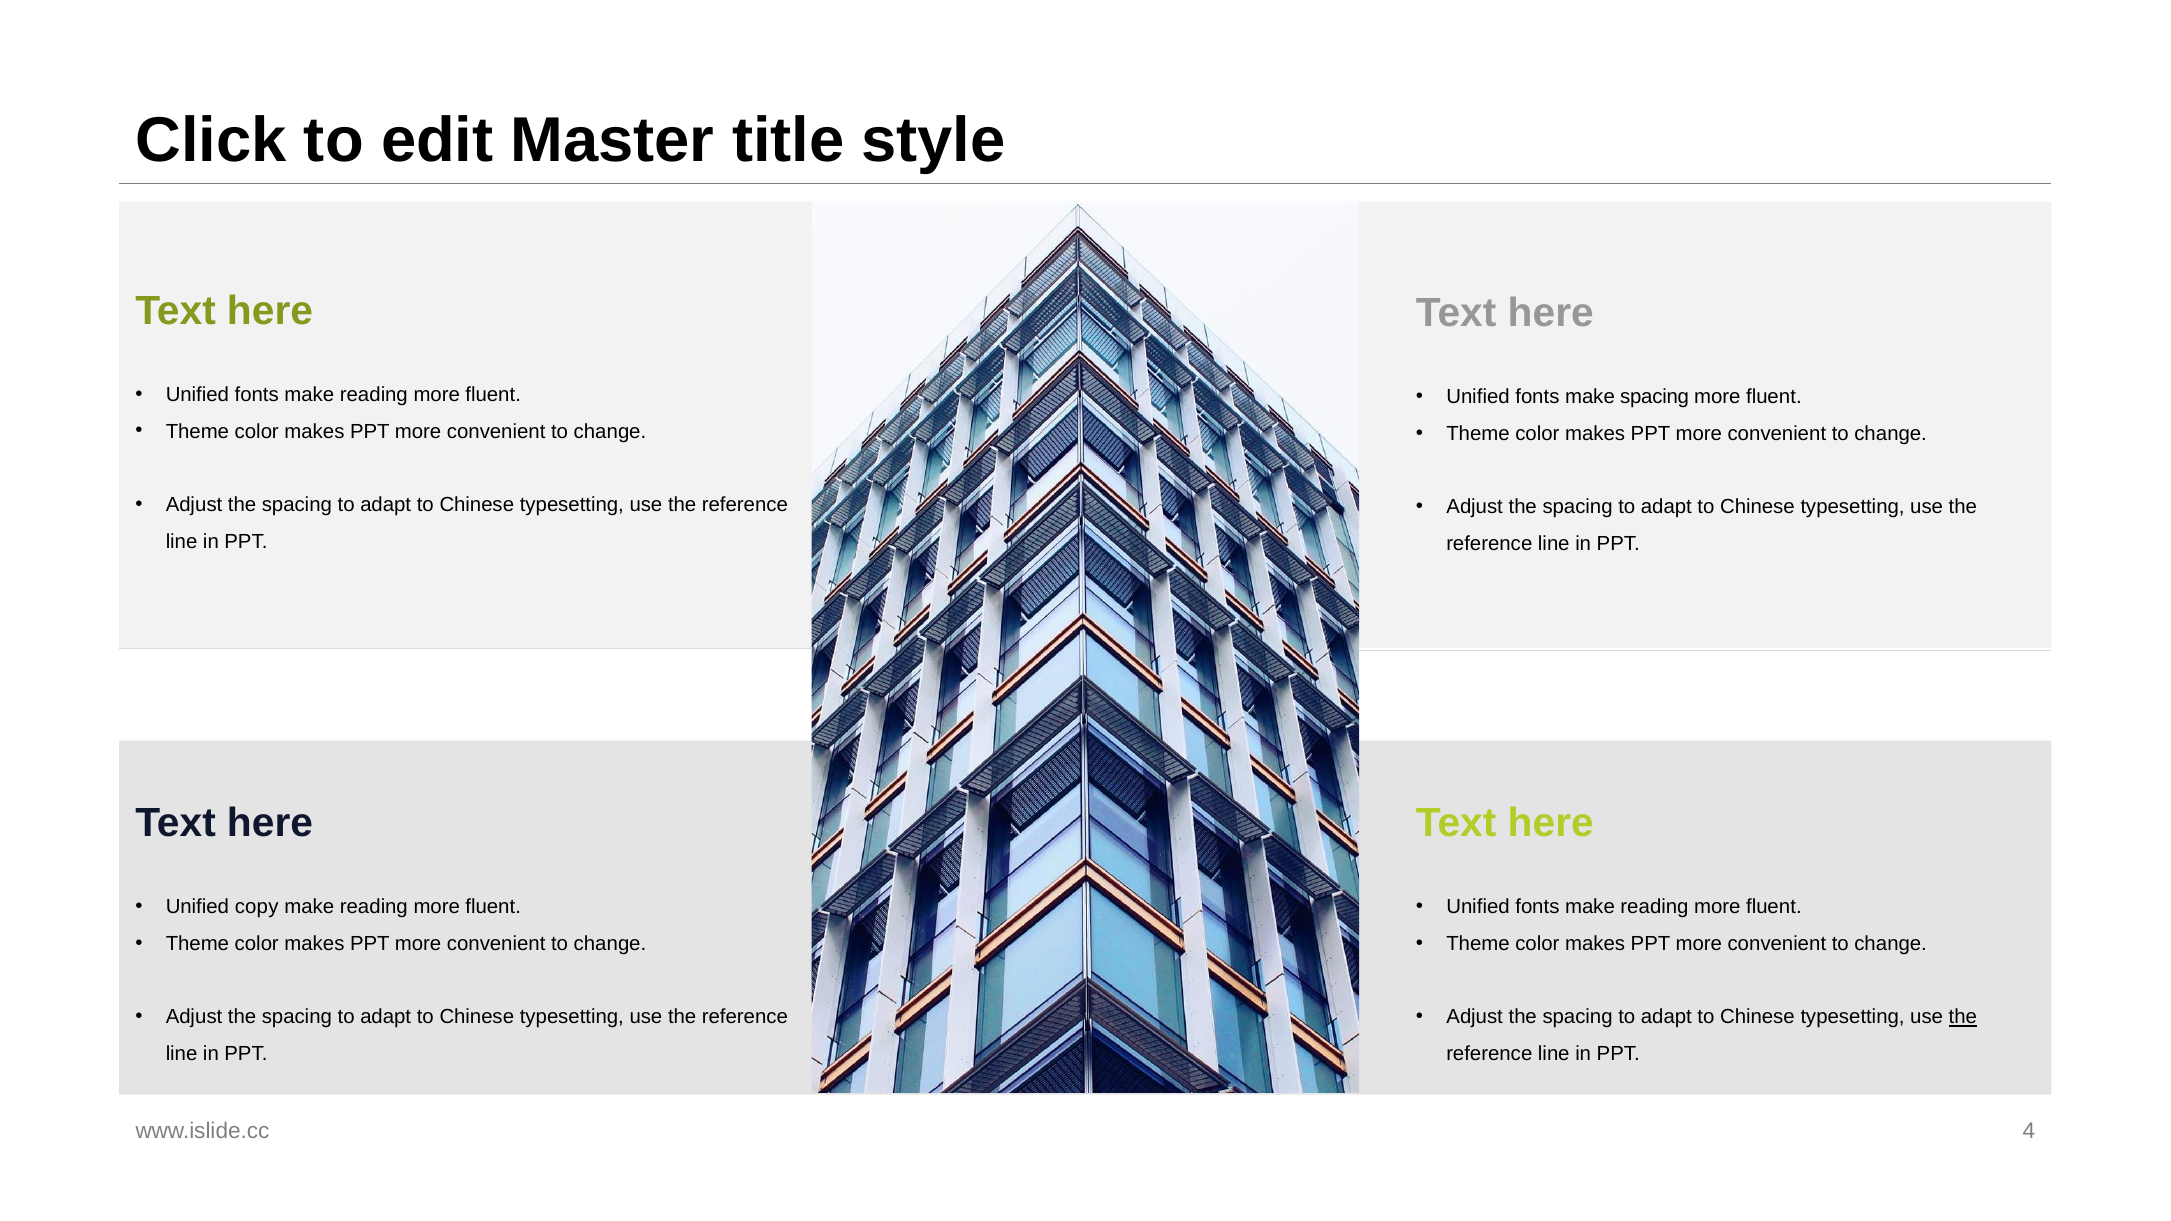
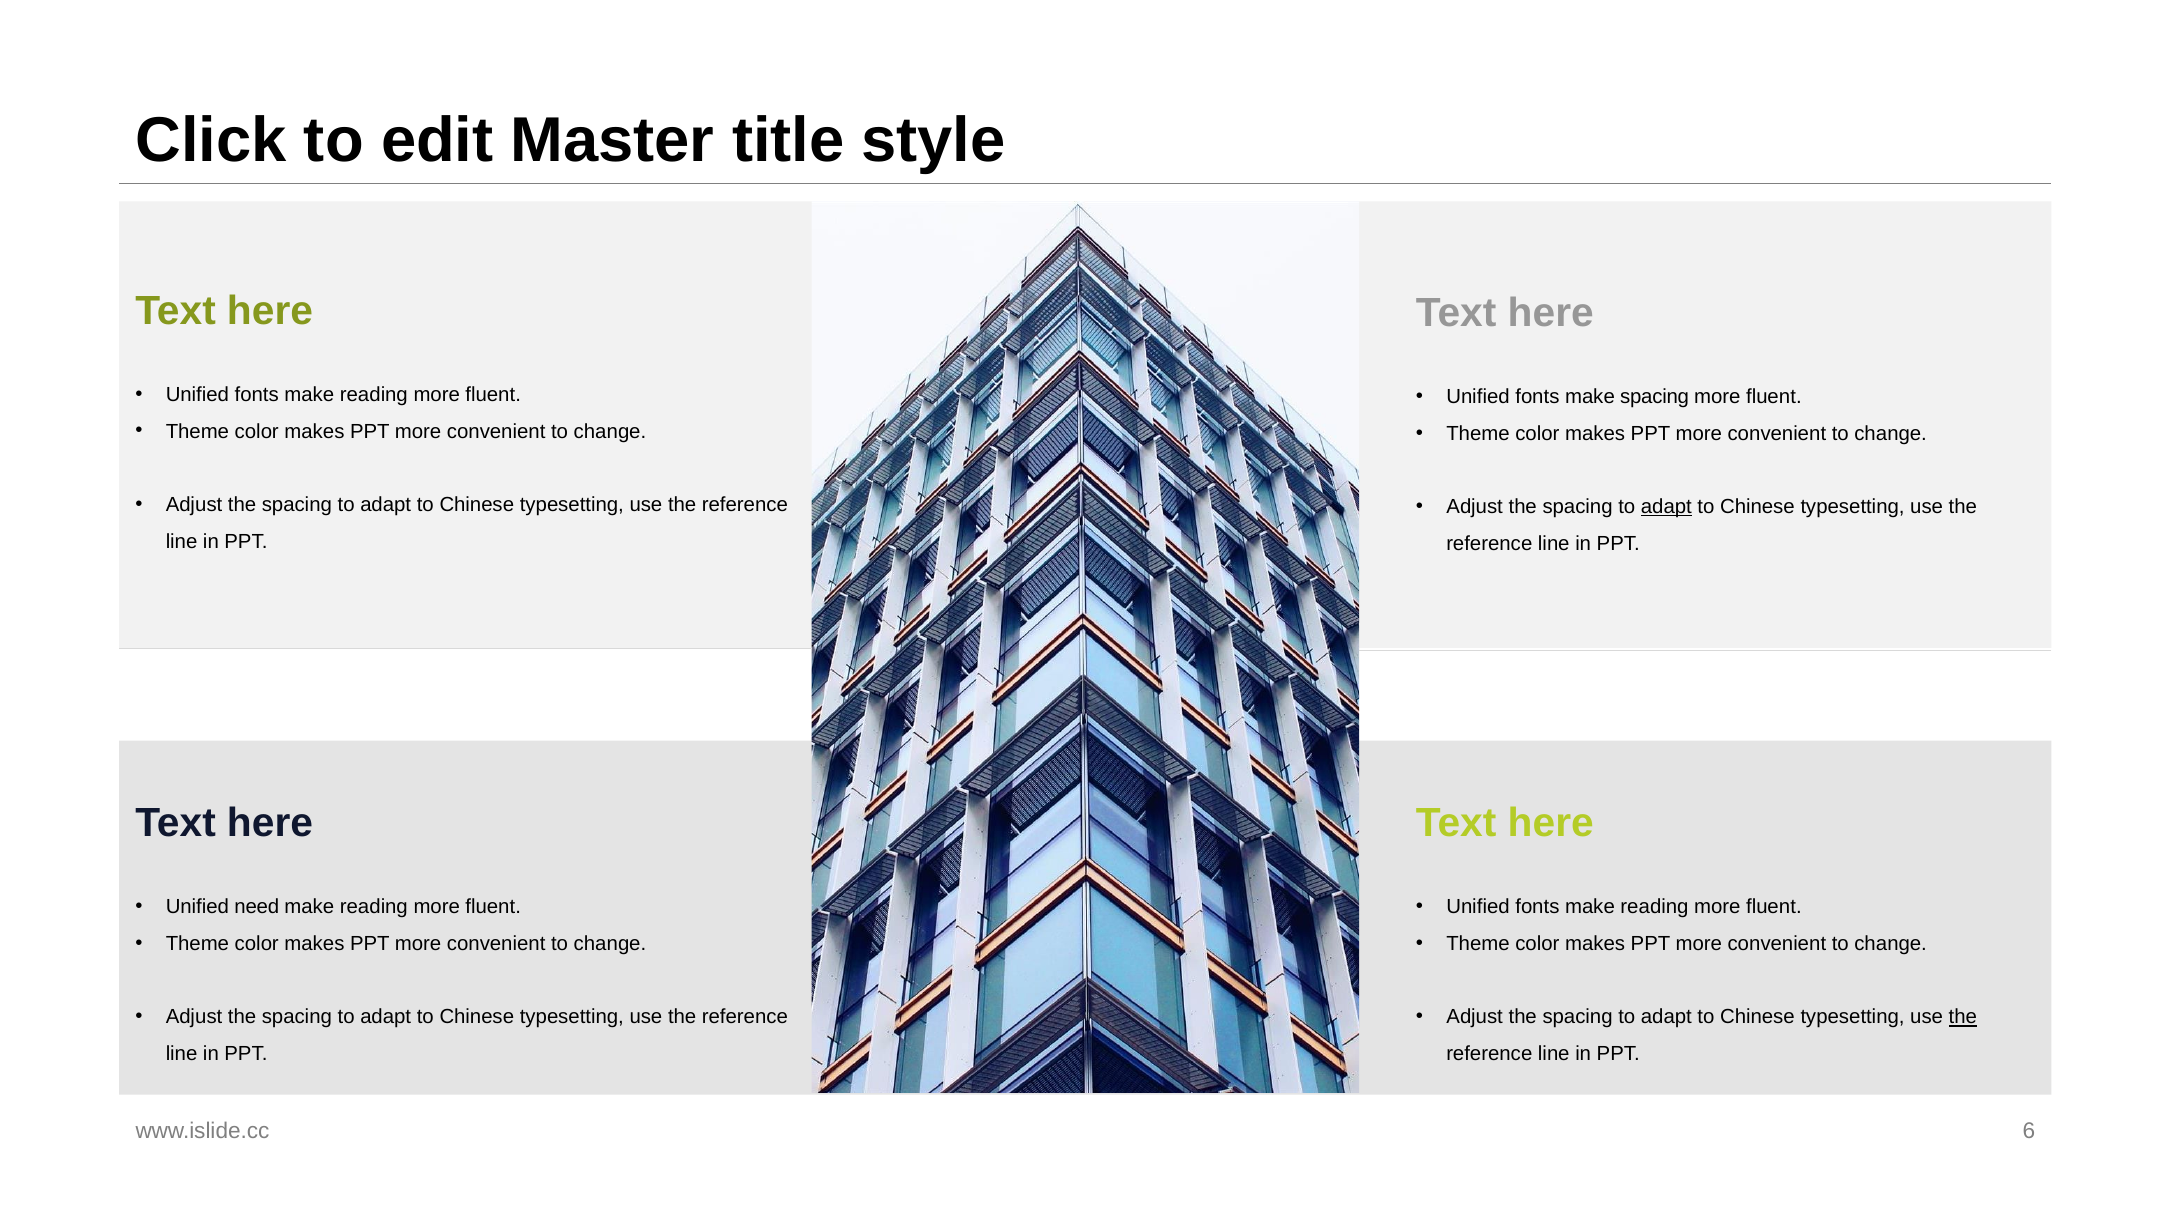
adapt at (1666, 507) underline: none -> present
copy: copy -> need
4: 4 -> 6
